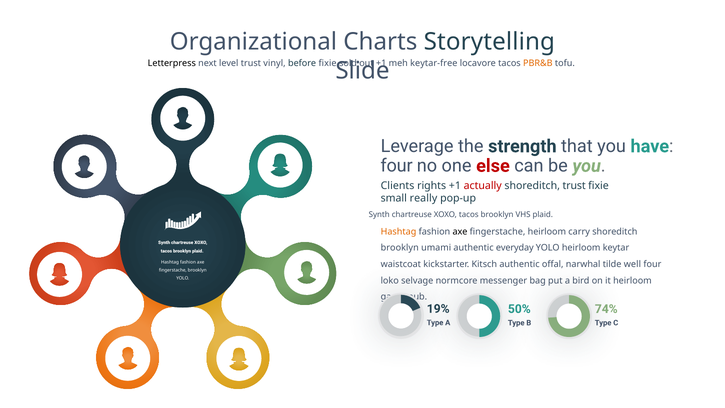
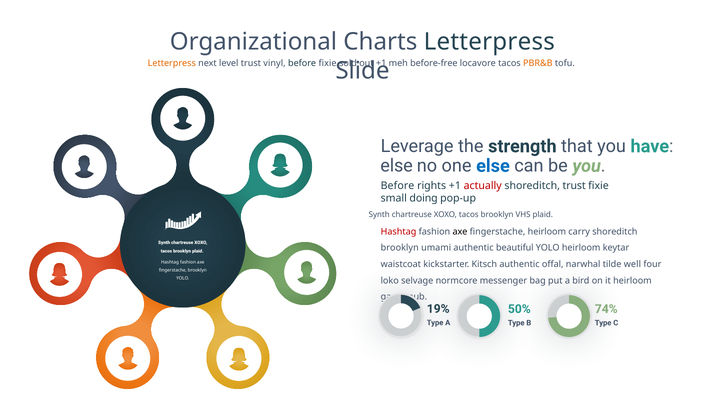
Charts Storytelling: Storytelling -> Letterpress
Letterpress at (172, 63) colour: black -> orange
keytar-free: keytar-free -> before-free
four at (397, 166): four -> else
else at (493, 166) colour: red -> blue
Clients at (398, 185): Clients -> Before
really: really -> doing
Hashtag at (398, 232) colour: orange -> red
everyday: everyday -> beautiful
